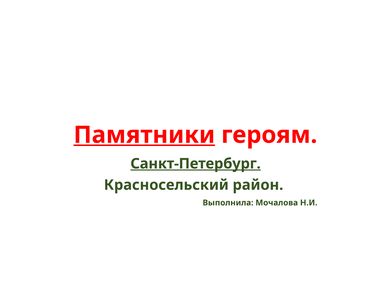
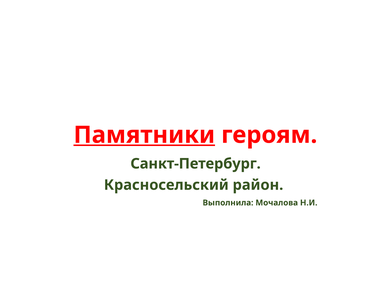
Санкт-Петербург underline: present -> none
